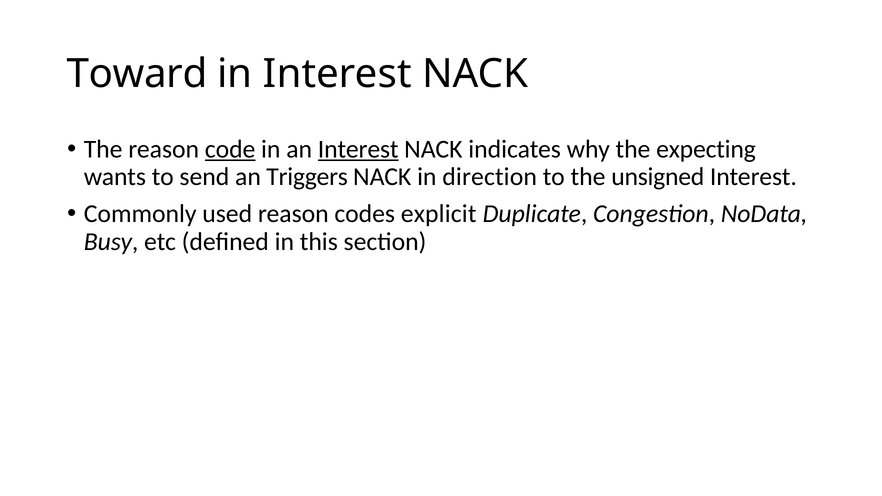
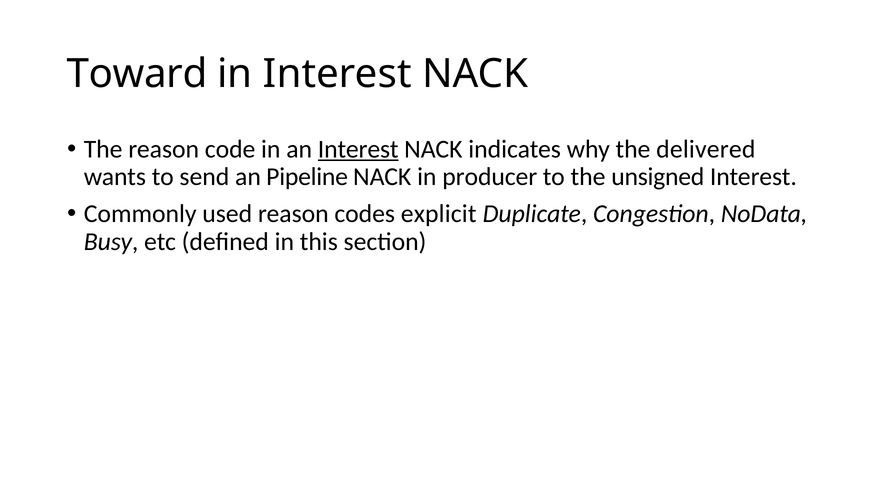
code underline: present -> none
expecting: expecting -> delivered
Triggers: Triggers -> Pipeline
direction: direction -> producer
